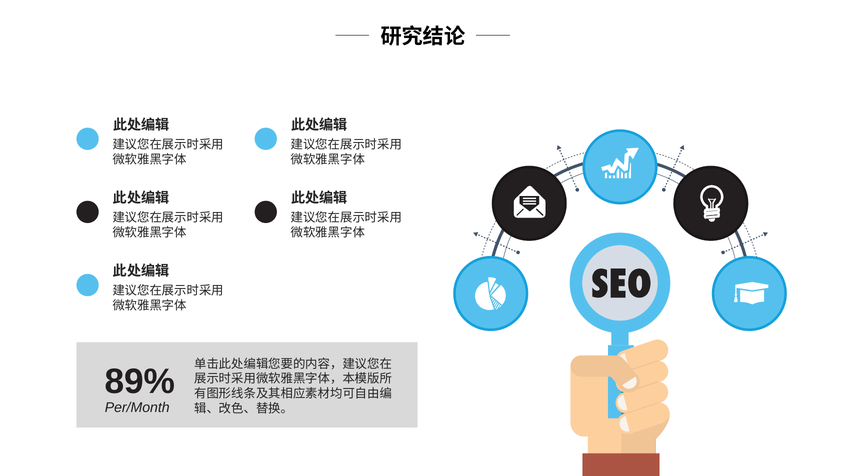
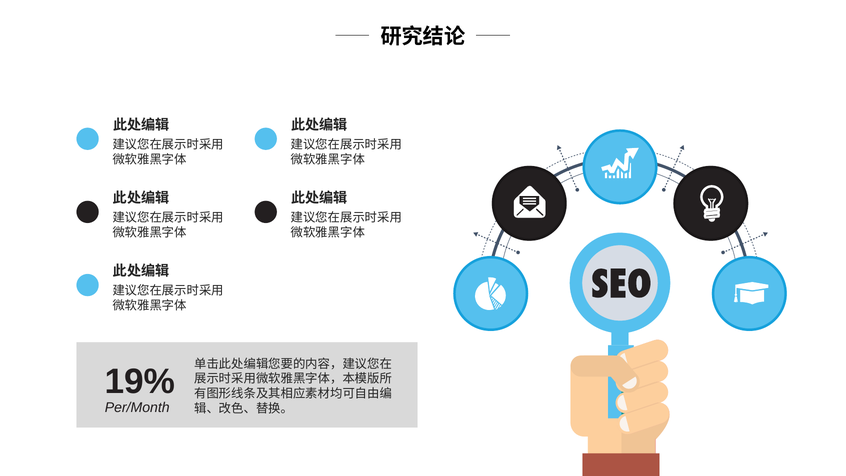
89%: 89% -> 19%
